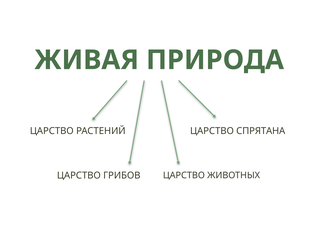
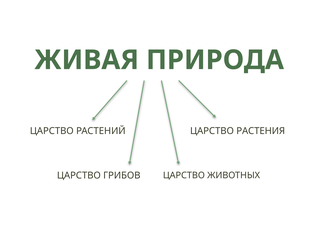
СПРЯТАНА: СПРЯТАНА -> РАСТЕНИЯ
